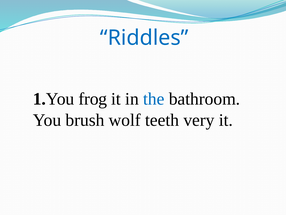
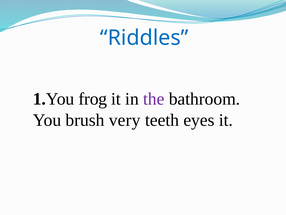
the colour: blue -> purple
wolf: wolf -> very
very: very -> eyes
